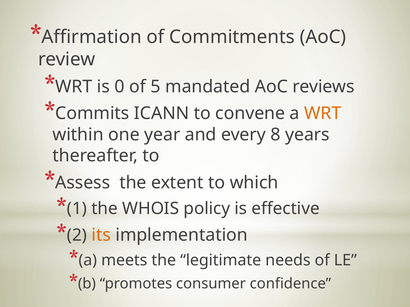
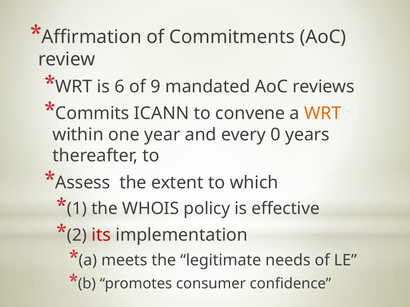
0: 0 -> 6
5: 5 -> 9
8: 8 -> 0
its colour: orange -> red
